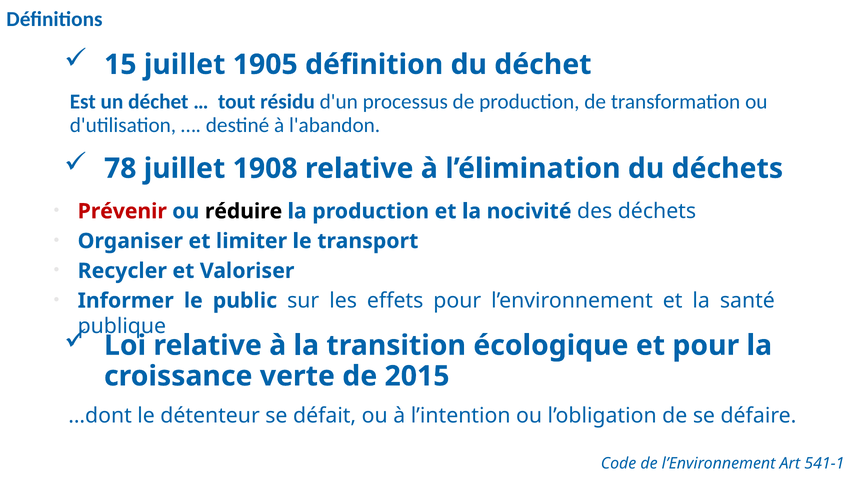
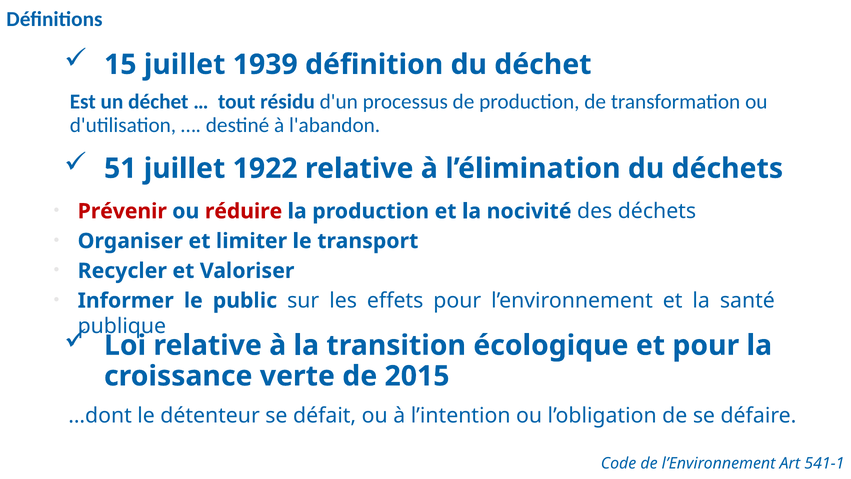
1905: 1905 -> 1939
78: 78 -> 51
1908: 1908 -> 1922
réduire colour: black -> red
